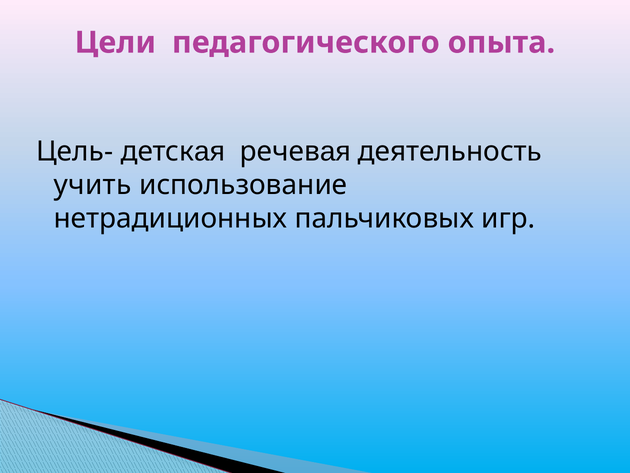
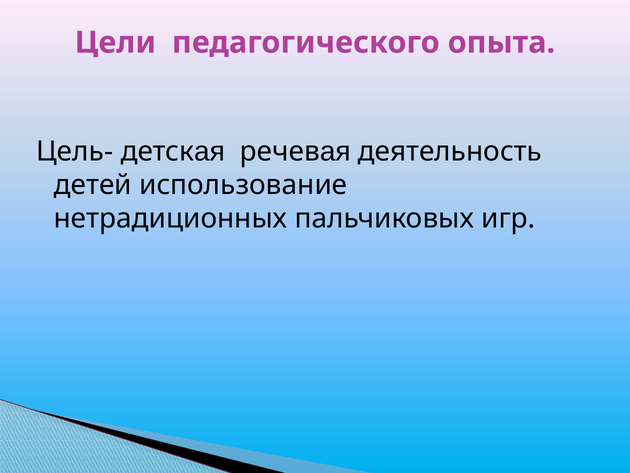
учить: учить -> детей
